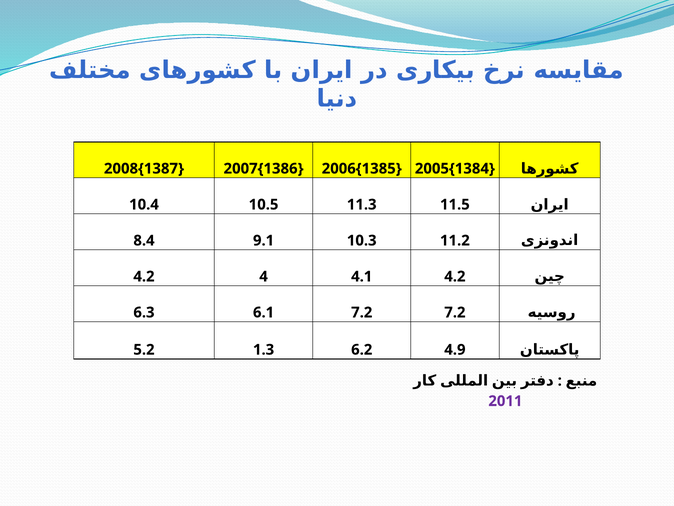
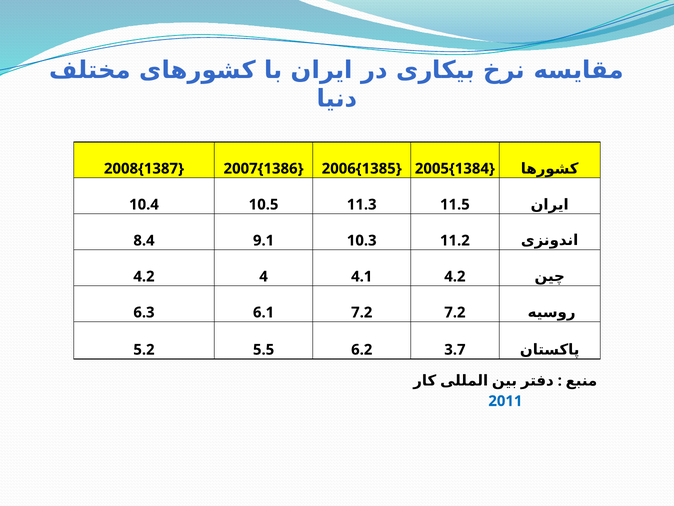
1.3: 1.3 -> 5.5
4.9: 4.9 -> 3.7
2011 colour: purple -> blue
